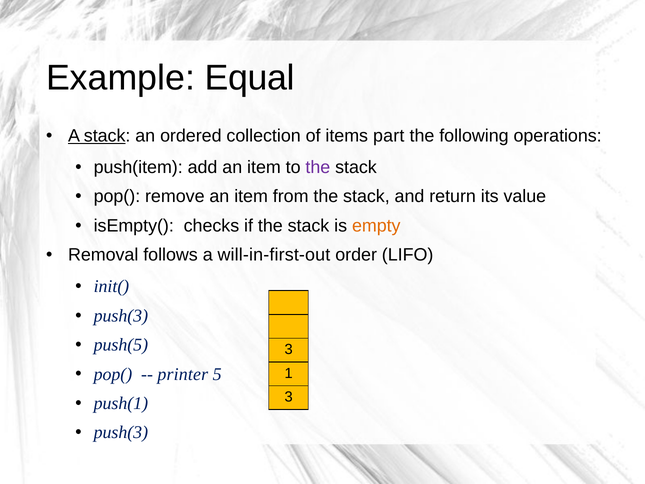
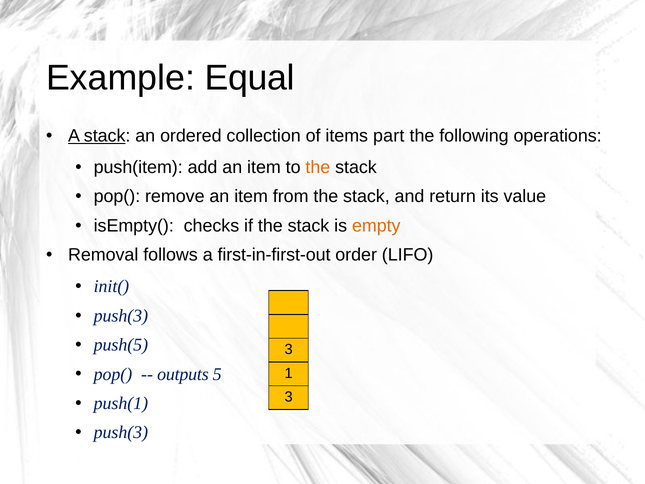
the at (318, 167) colour: purple -> orange
will-in-first-out: will-in-first-out -> first-in-first-out
printer: printer -> outputs
